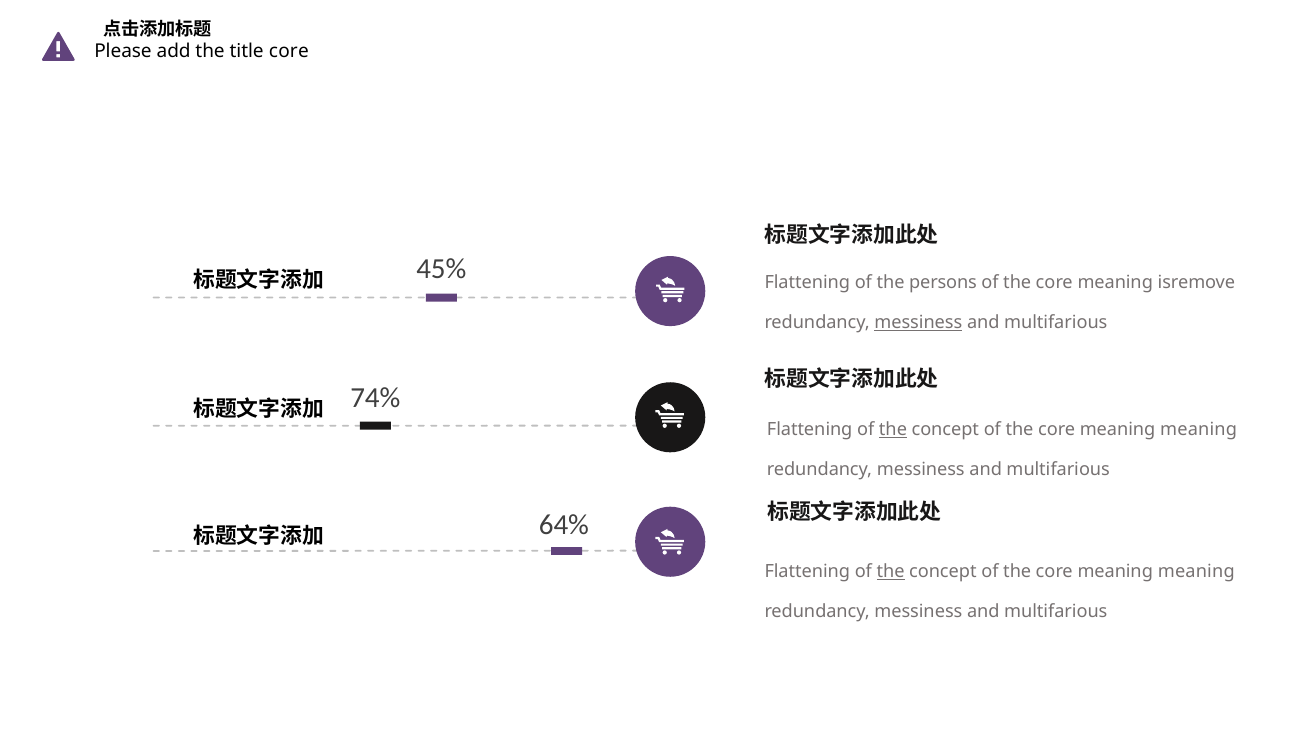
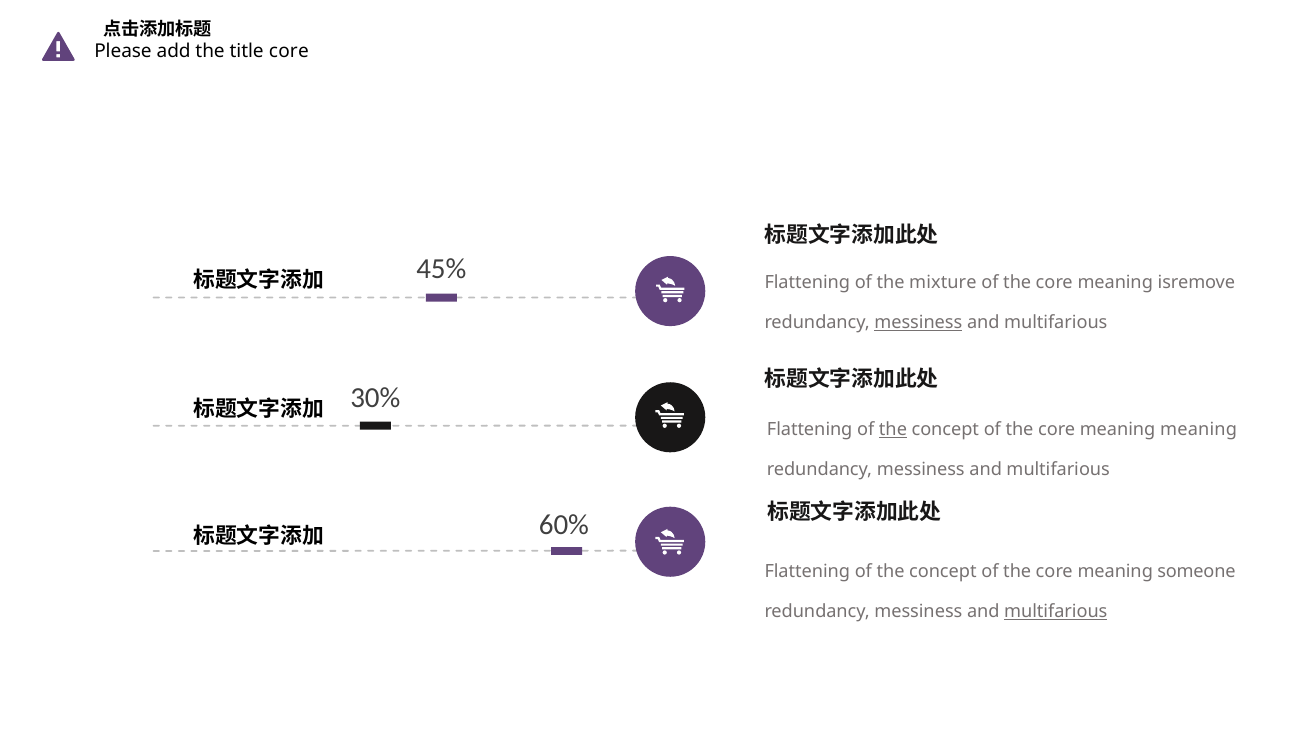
persons: persons -> mixture
74%: 74% -> 30%
64%: 64% -> 60%
the at (891, 572) underline: present -> none
meaning at (1196, 572): meaning -> someone
multifarious at (1056, 612) underline: none -> present
